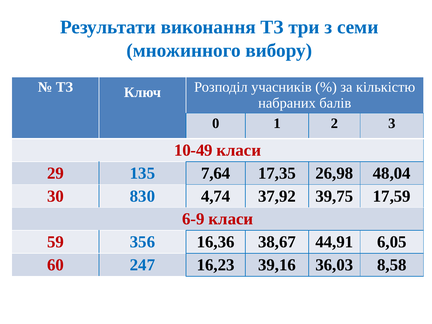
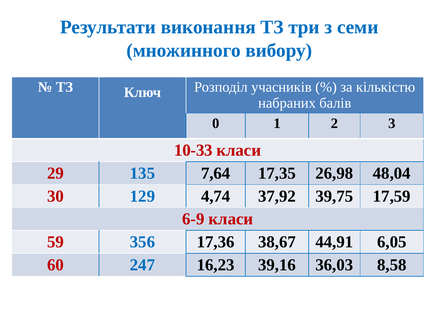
10-49: 10-49 -> 10-33
830: 830 -> 129
16,36: 16,36 -> 17,36
